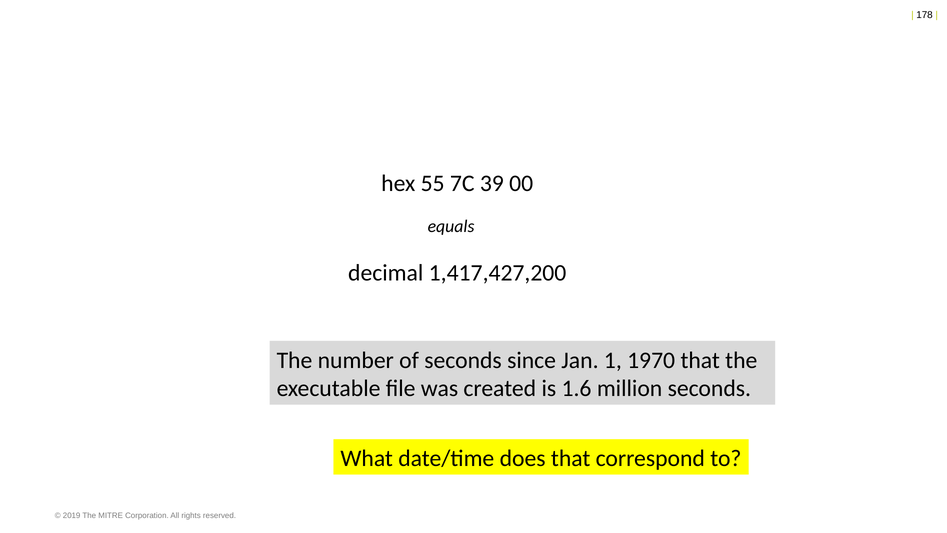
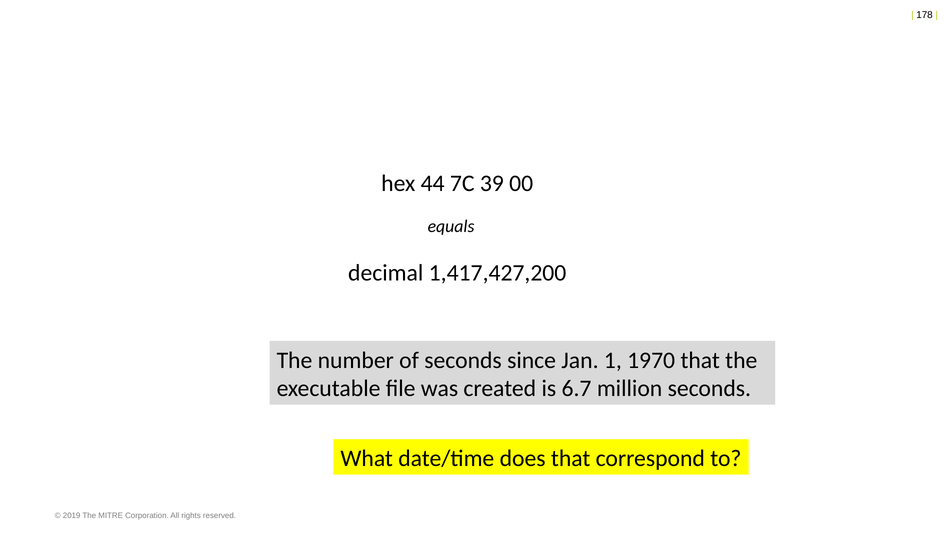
55: 55 -> 44
1.6: 1.6 -> 6.7
